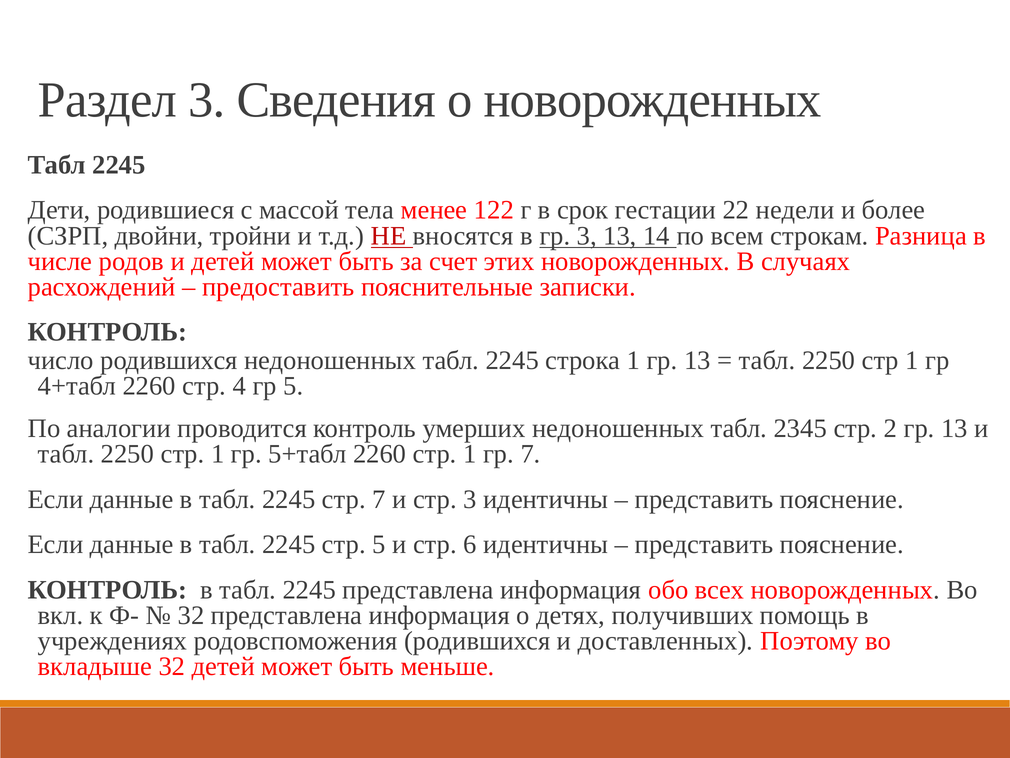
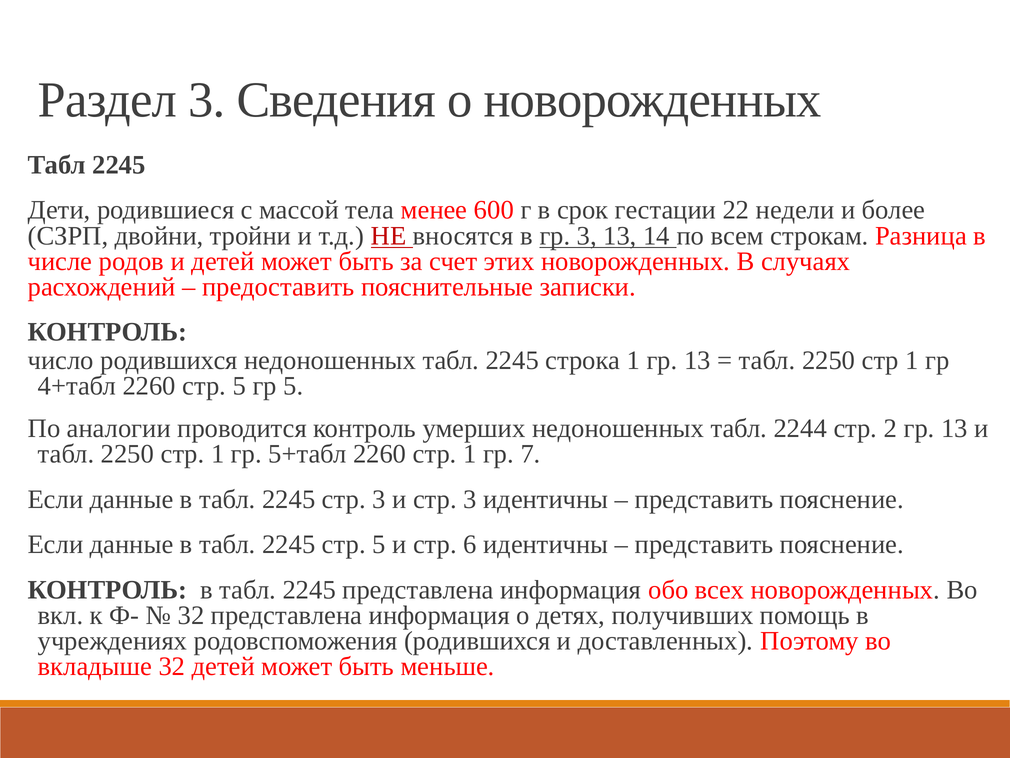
122: 122 -> 600
2260 стр 4: 4 -> 5
2345: 2345 -> 2244
2245 стр 7: 7 -> 3
